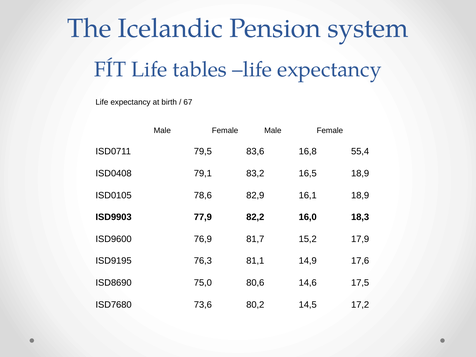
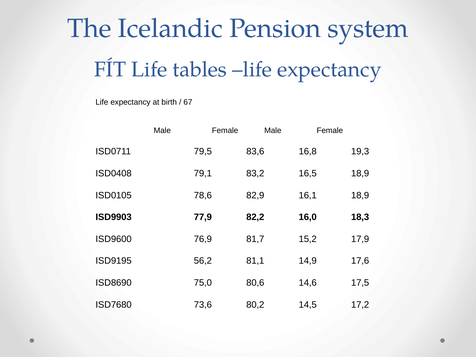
55,4: 55,4 -> 19,3
76,3: 76,3 -> 56,2
